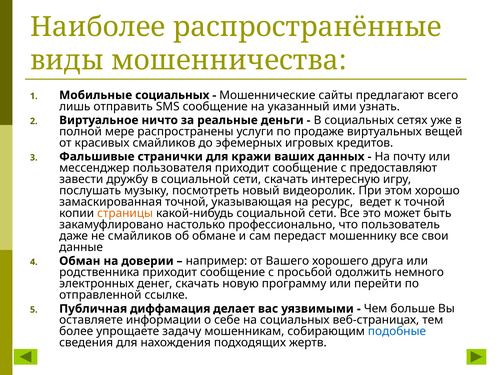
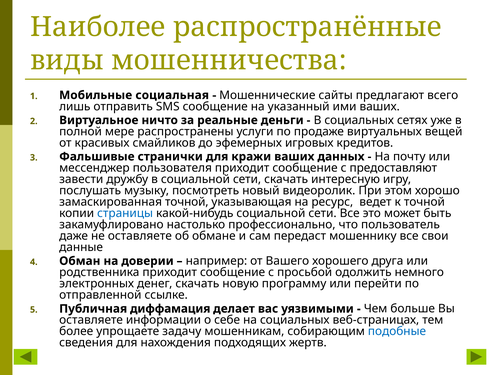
Мобильные социальных: социальных -> социальная
ими узнать: узнать -> ваших
страницы colour: orange -> blue
не смайликов: смайликов -> оставляете
